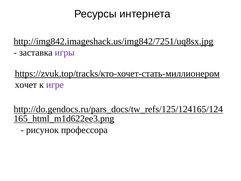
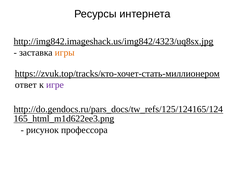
http://img842.imageshack.us/img842/7251/uq8sx.jpg: http://img842.imageshack.us/img842/7251/uq8sx.jpg -> http://img842.imageshack.us/img842/4323/uq8sx.jpg
игры colour: purple -> orange
хочет: хочет -> ответ
